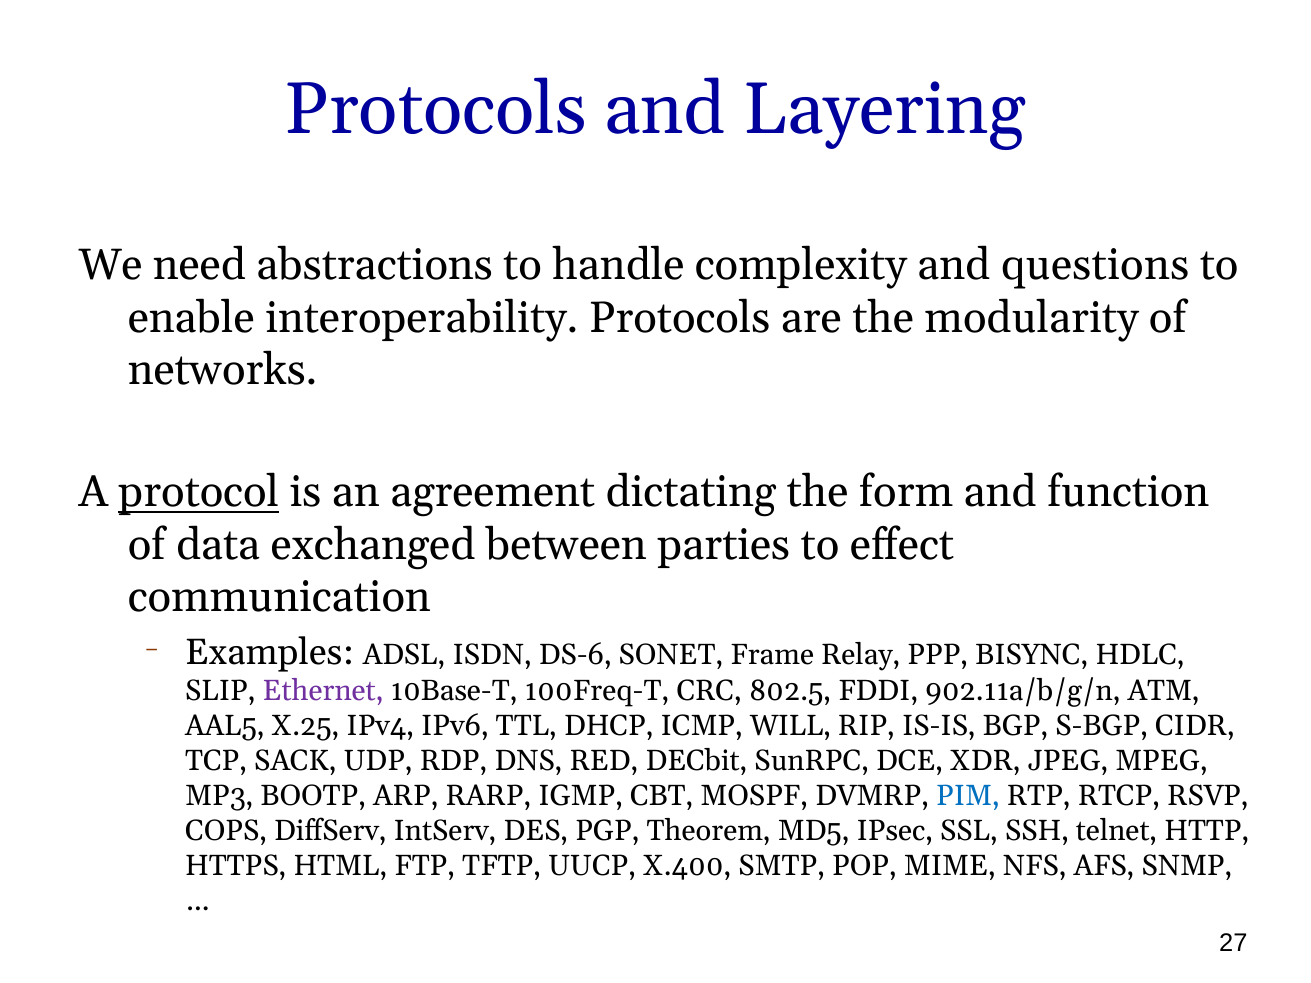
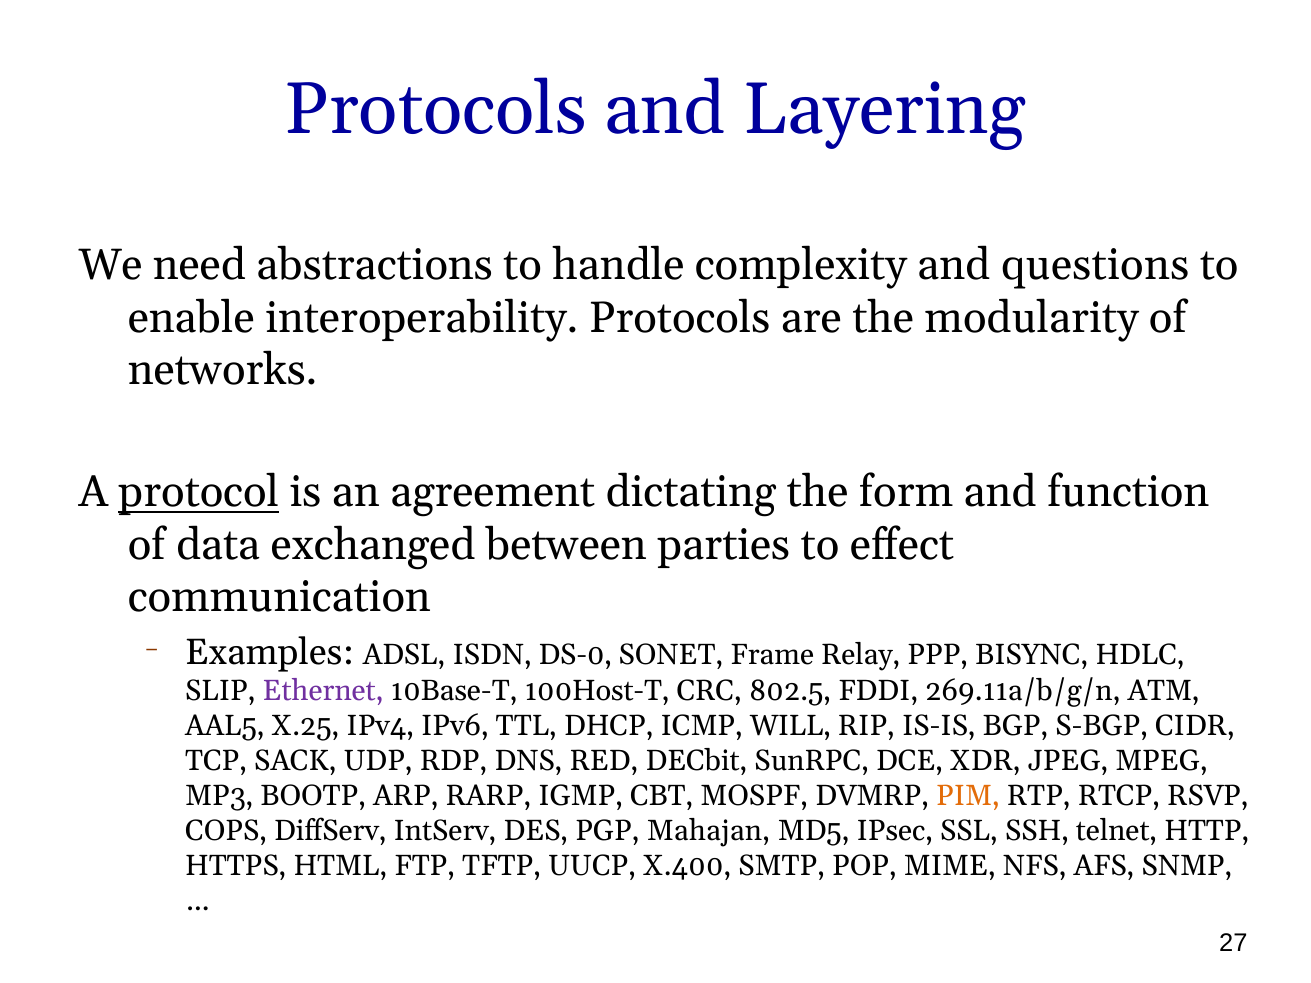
DS-6: DS-6 -> DS-0
100Freq-T: 100Freq-T -> 100Host-T
902.11a/b/g/n: 902.11a/b/g/n -> 269.11a/b/g/n
PIM colour: blue -> orange
Theorem: Theorem -> Mahajan
